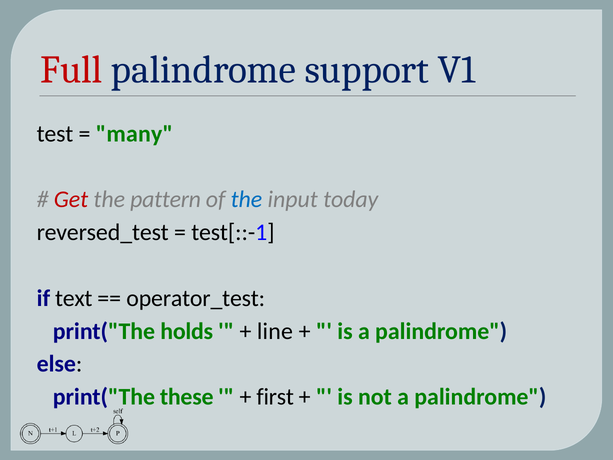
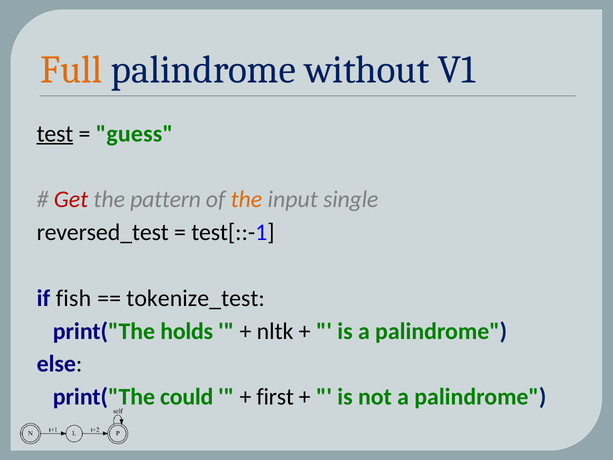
Full colour: red -> orange
support: support -> without
test underline: none -> present
many: many -> guess
the at (246, 199) colour: blue -> orange
today: today -> single
text: text -> fish
operator_test: operator_test -> tokenize_test
line: line -> nltk
these: these -> could
